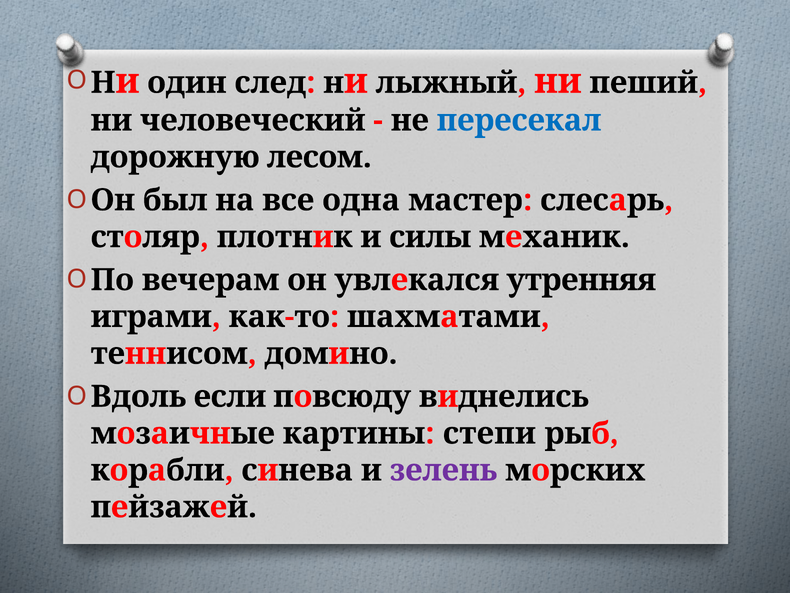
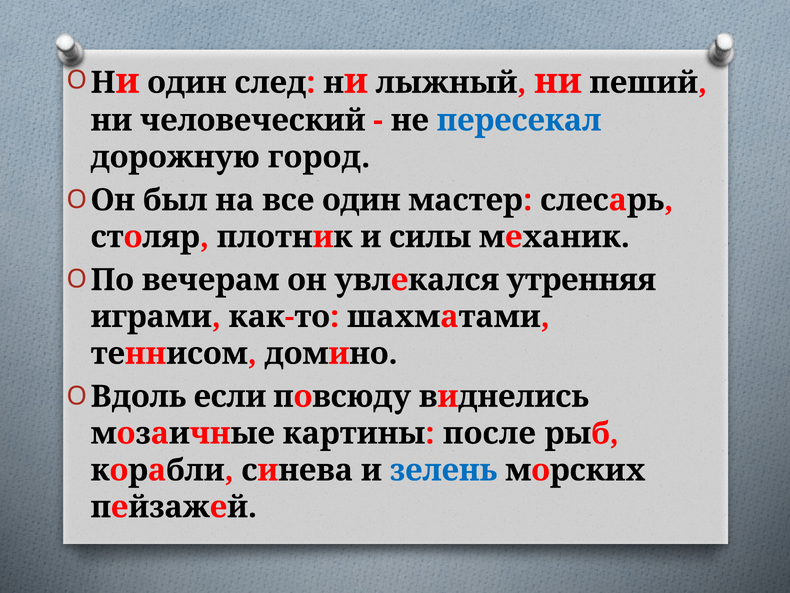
лесом: лесом -> город
все одна: одна -> один
степи: степи -> после
зелень colour: purple -> blue
